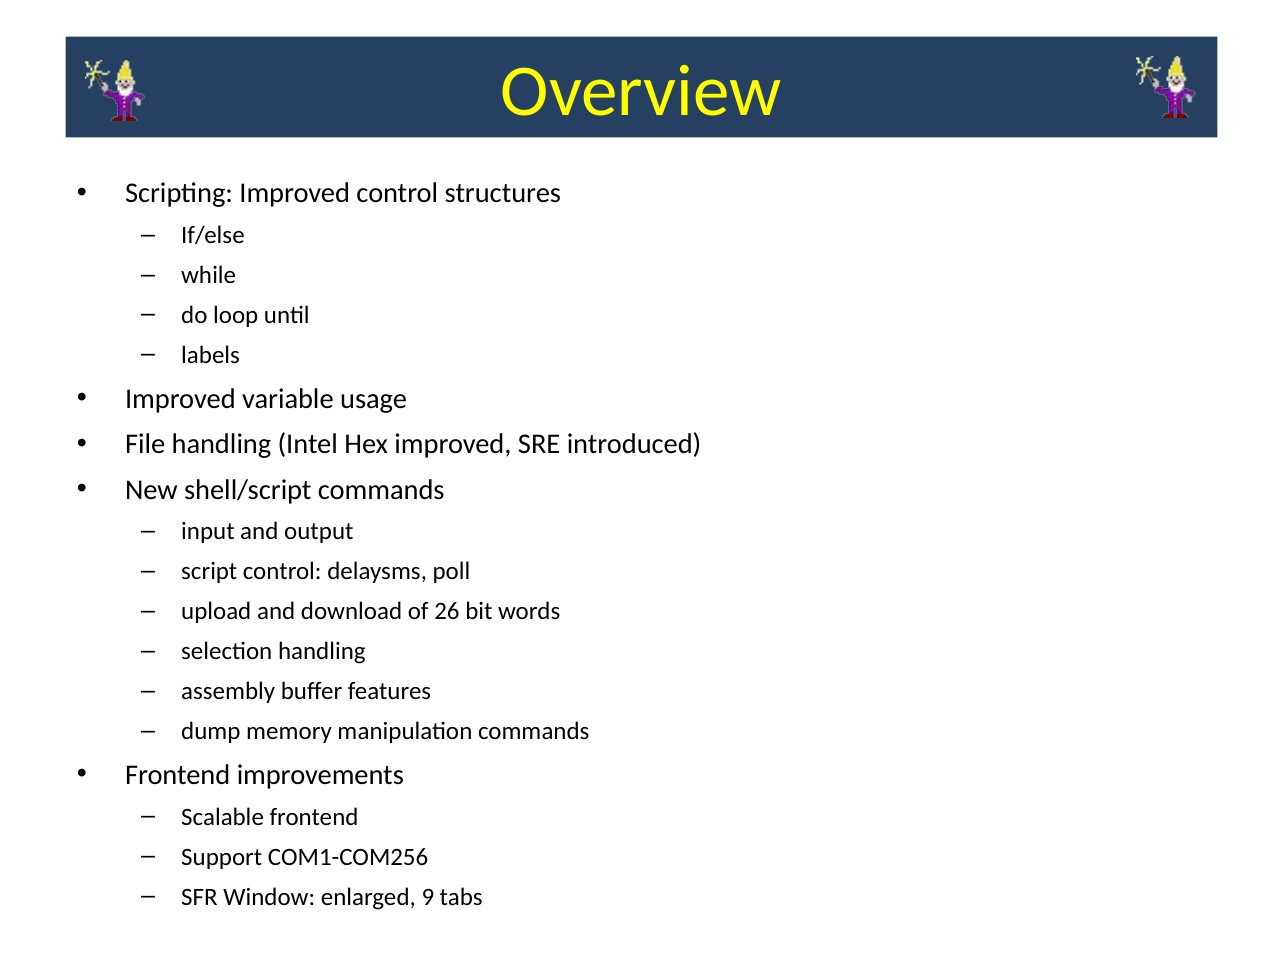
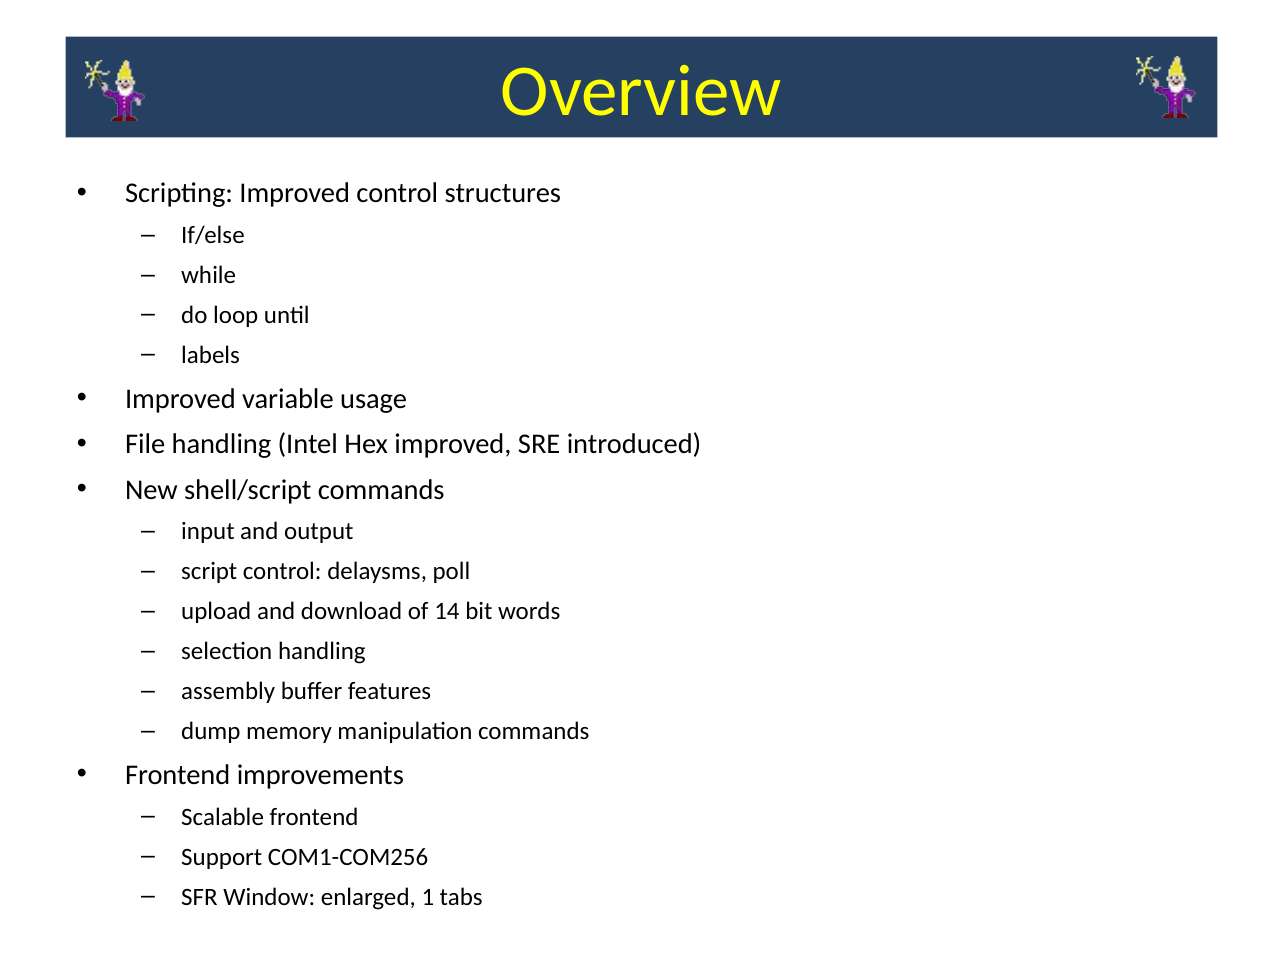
26: 26 -> 14
9: 9 -> 1
